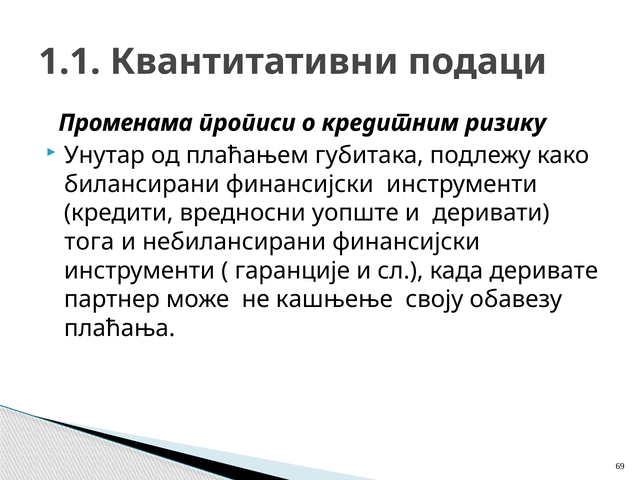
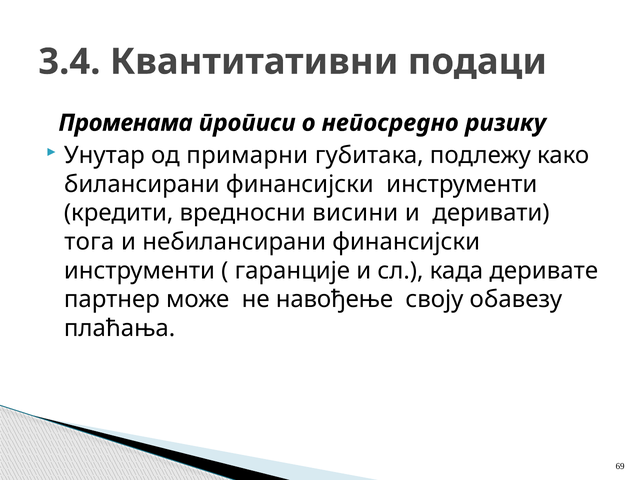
1.1: 1.1 -> 3.4
кредитним: кредитним -> непосредно
плаћањем: плаћањем -> примарни
уопште: уопште -> висини
кашњење: кашњење -> навођење
